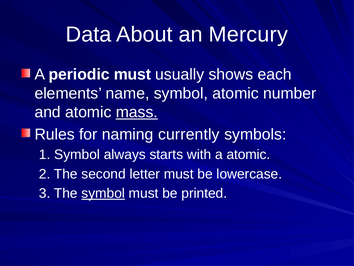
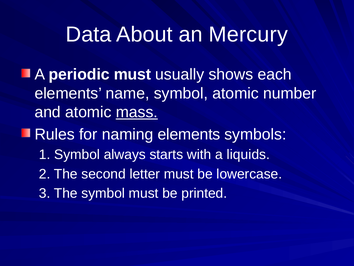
naming currently: currently -> elements
a atomic: atomic -> liquids
symbol at (103, 193) underline: present -> none
